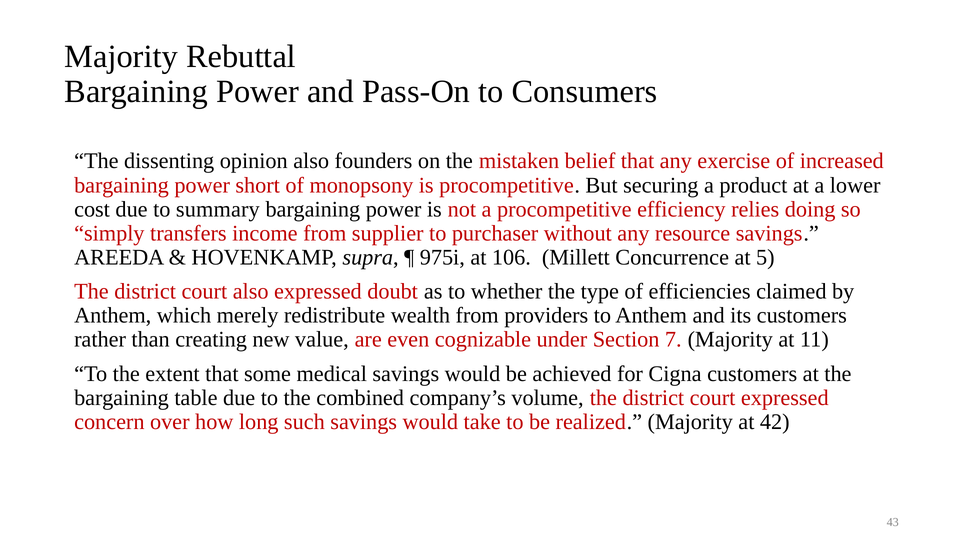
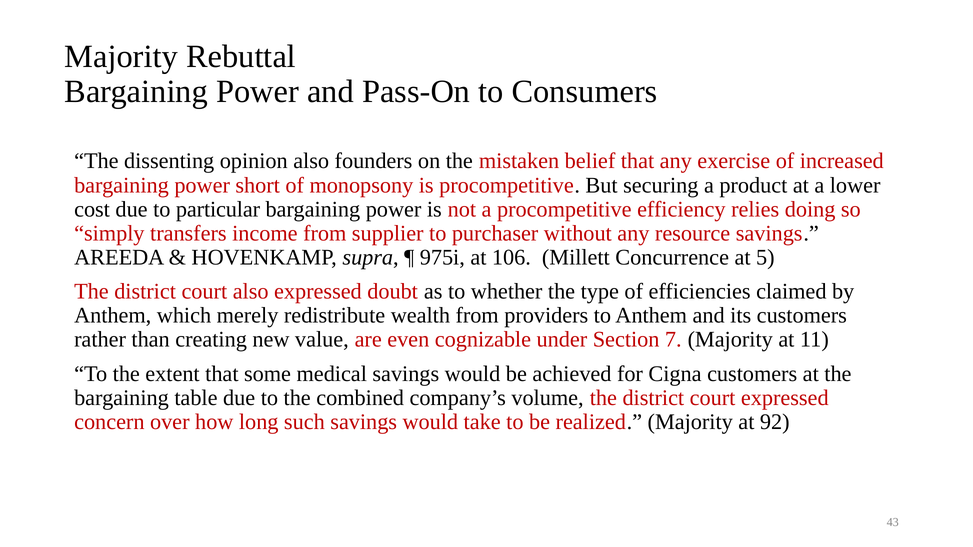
summary: summary -> particular
42: 42 -> 92
